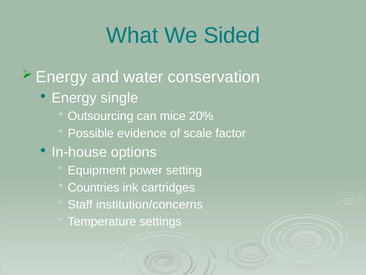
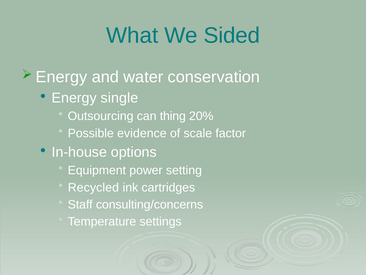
mice: mice -> thing
Countries: Countries -> Recycled
institution/concerns: institution/concerns -> consulting/concerns
